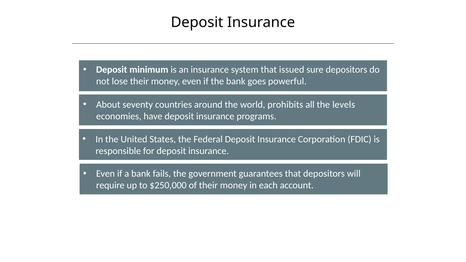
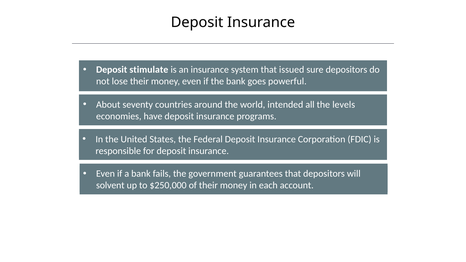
minimum: minimum -> stimulate
prohibits: prohibits -> intended
require: require -> solvent
